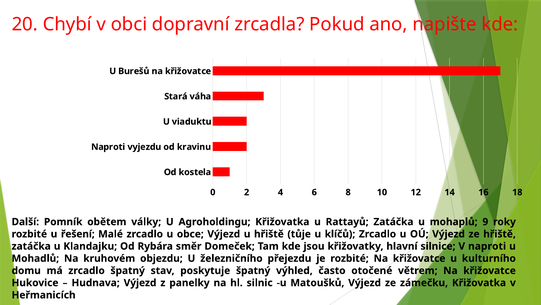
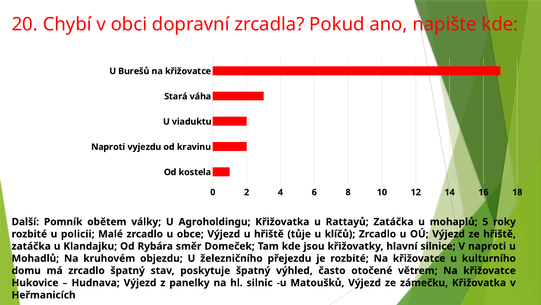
9: 9 -> 5
řešení: řešení -> policii
